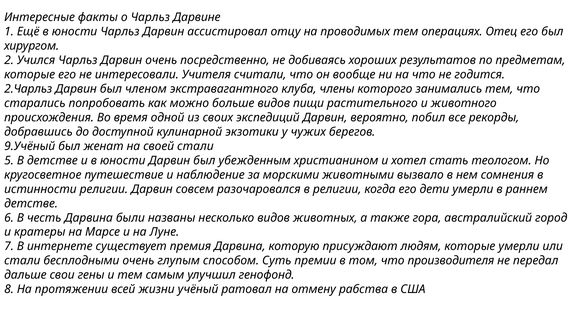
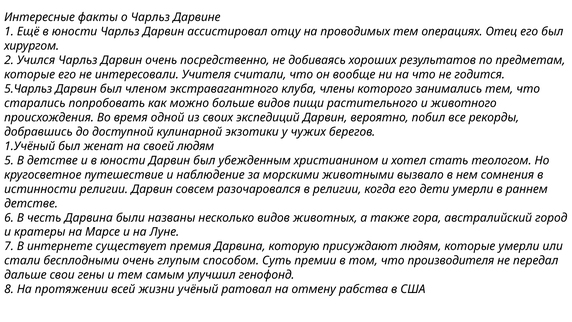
2.Чарльз: 2.Чарльз -> 5.Чарльз
9.Учёный: 9.Учёный -> 1.Учёный
своей стали: стали -> людям
